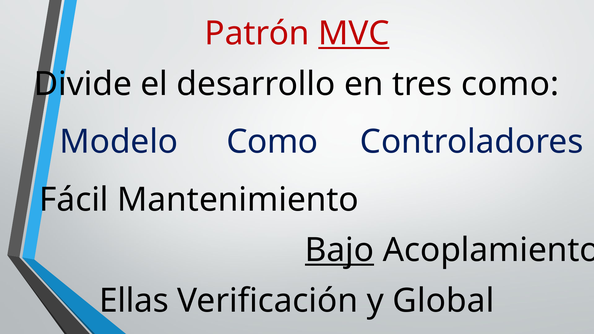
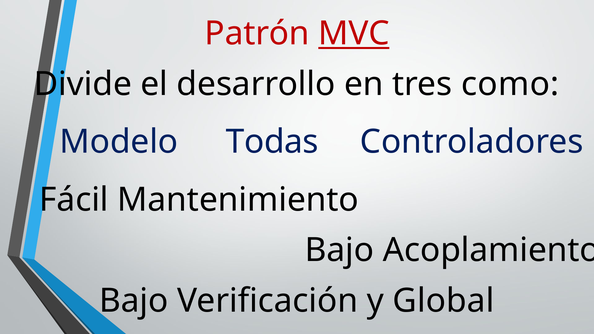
Modelo Como: Como -> Todas
Bajo at (340, 250) underline: present -> none
Ellas at (134, 301): Ellas -> Bajo
